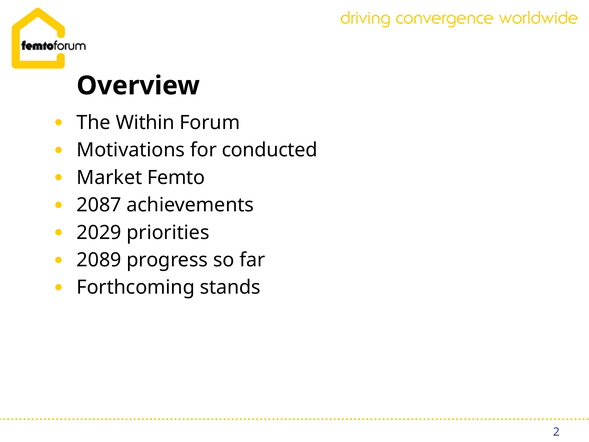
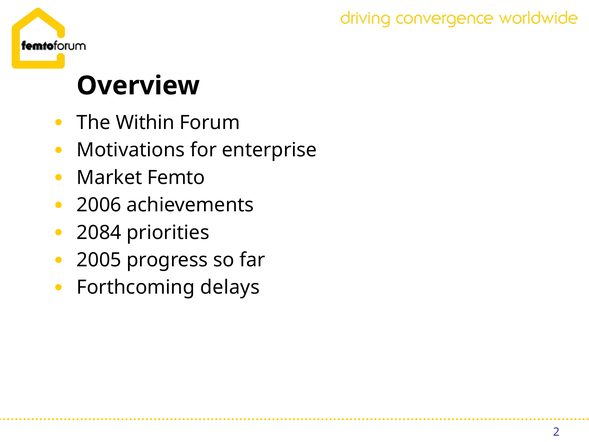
conducted: conducted -> enterprise
2087: 2087 -> 2006
2029: 2029 -> 2084
2089: 2089 -> 2005
stands: stands -> delays
